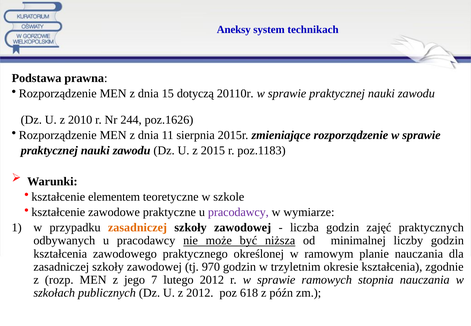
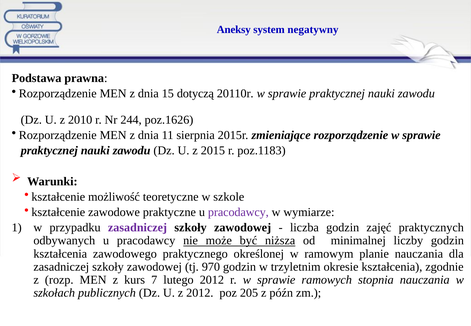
technikach: technikach -> negatywny
elementem: elementem -> możliwość
zasadniczej at (137, 228) colour: orange -> purple
jego: jego -> kurs
618: 618 -> 205
